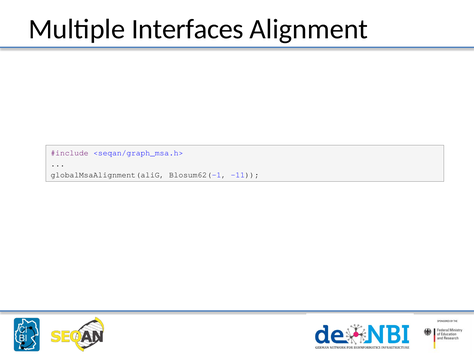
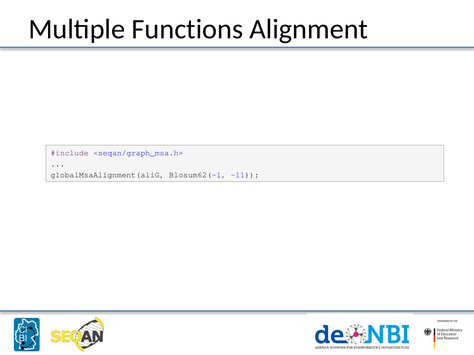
Interfaces: Interfaces -> Functions
